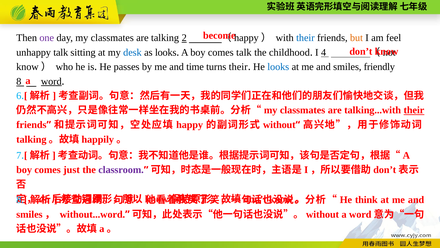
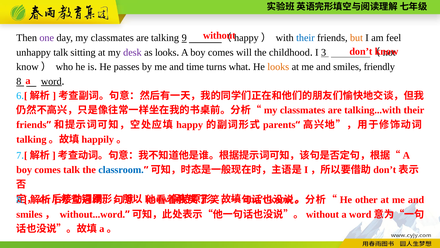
become: become -> without
2: 2 -> 9
desk colour: blue -> purple
comes talk: talk -> will
4: 4 -> 3
turns their: their -> what
looks at (278, 67) colour: blue -> orange
their at (414, 110) underline: present -> none
without: without -> parents
comes just: just -> talk
classroom colour: purple -> blue
think: think -> other
